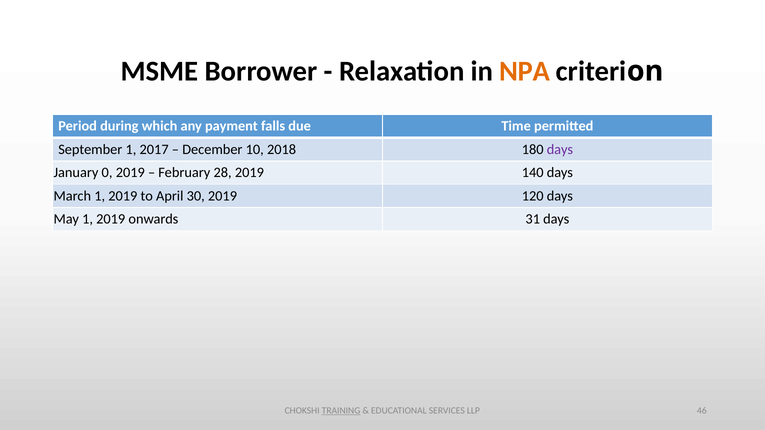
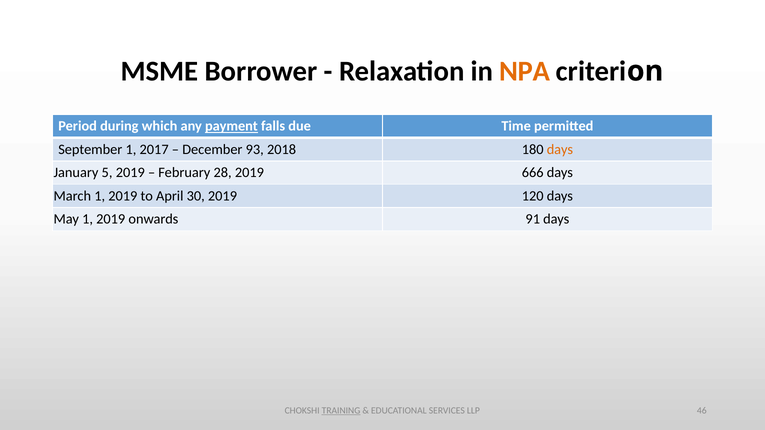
payment underline: none -> present
10: 10 -> 93
days at (560, 150) colour: purple -> orange
0: 0 -> 5
140: 140 -> 666
31: 31 -> 91
